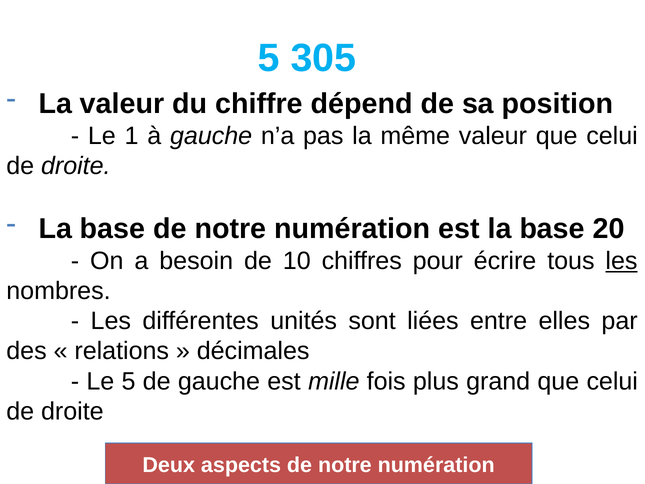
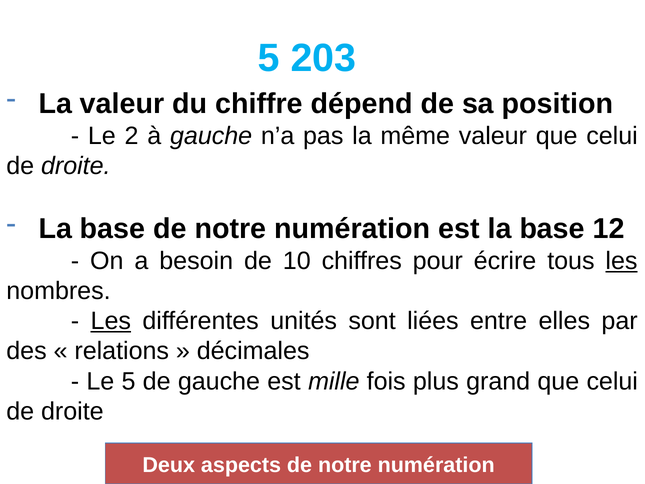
305: 305 -> 203
1: 1 -> 2
20: 20 -> 12
Les at (111, 321) underline: none -> present
